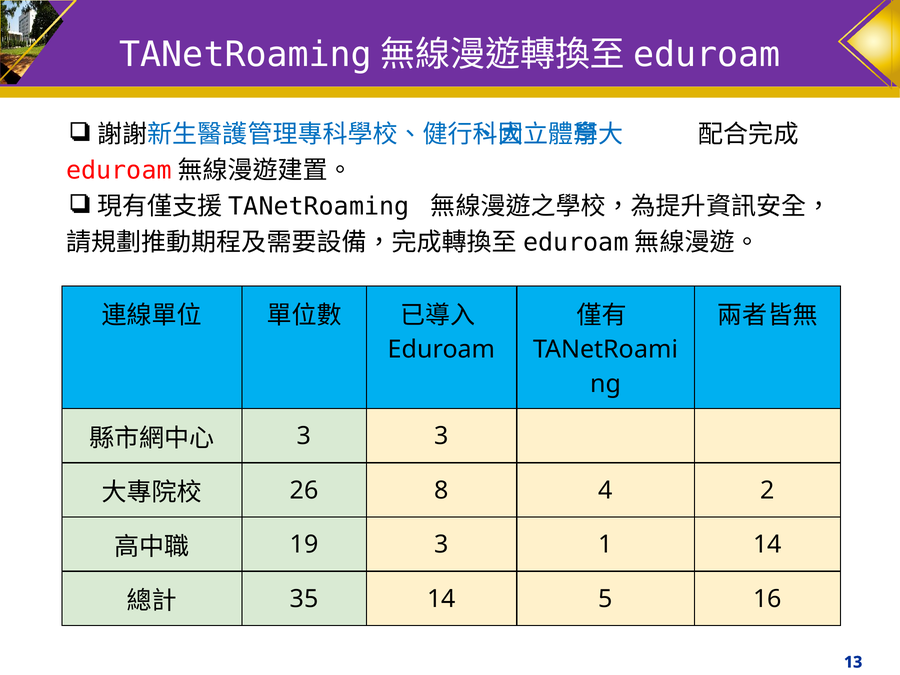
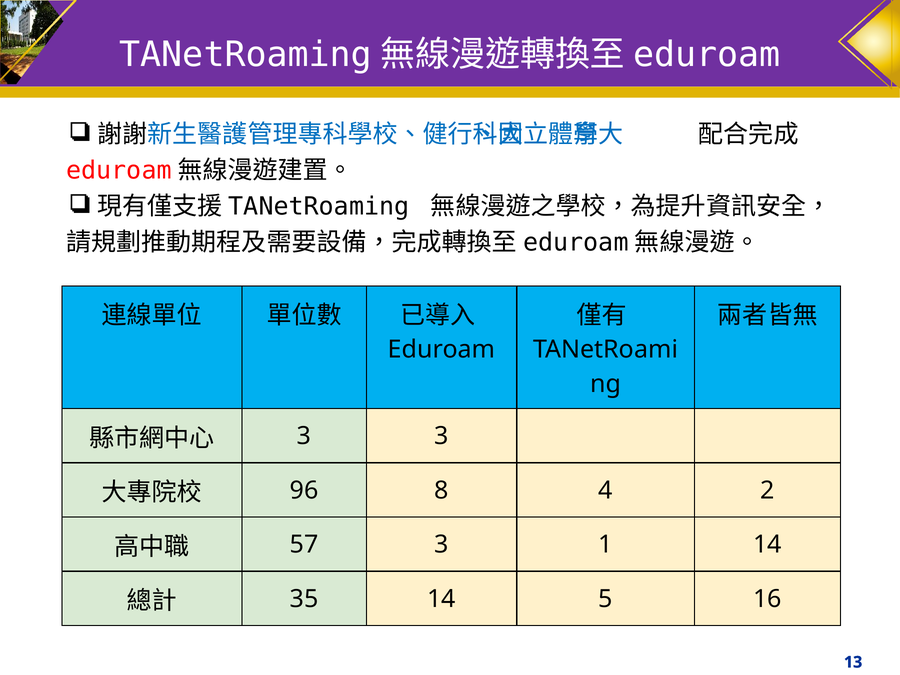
26: 26 -> 96
19: 19 -> 57
